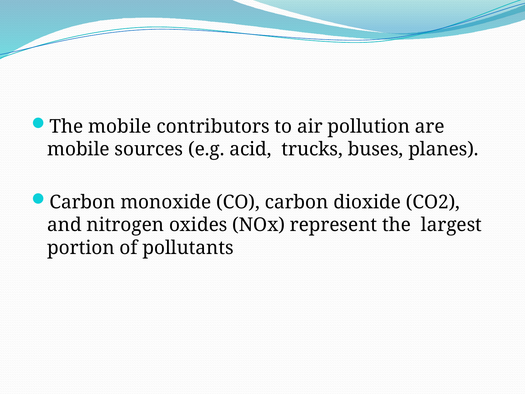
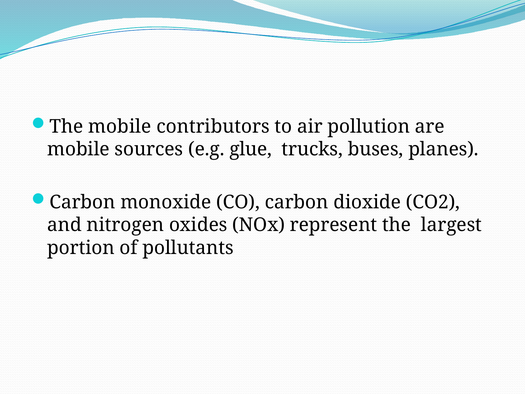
acid: acid -> glue
